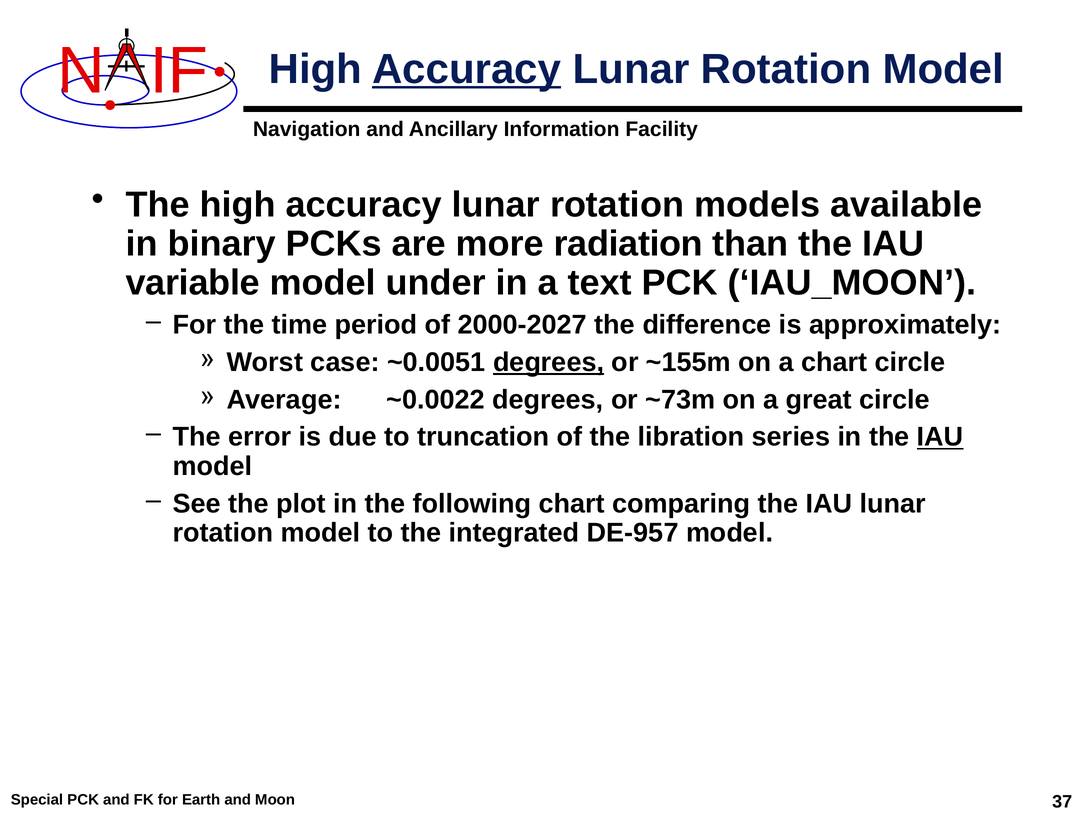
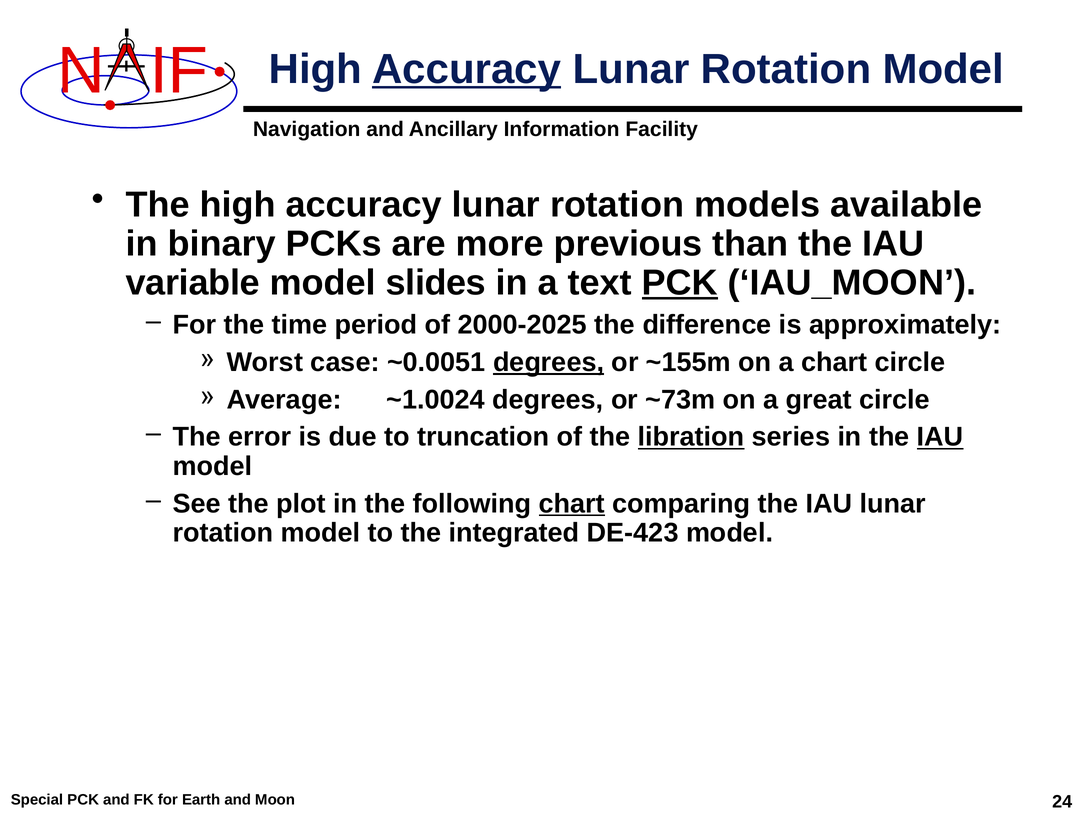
radiation: radiation -> previous
under: under -> slides
PCK at (680, 283) underline: none -> present
2000-2027: 2000-2027 -> 2000-2025
~0.0022: ~0.0022 -> ~1.0024
libration underline: none -> present
chart at (572, 503) underline: none -> present
DE-957: DE-957 -> DE-423
37: 37 -> 24
